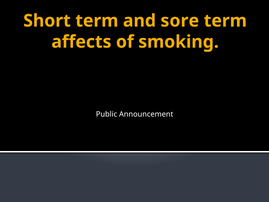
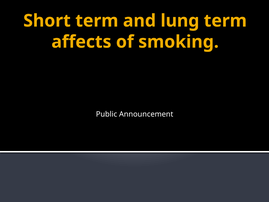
sore: sore -> lung
